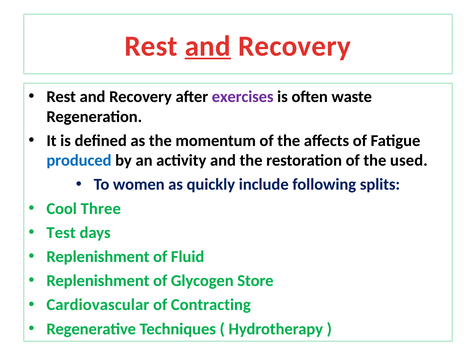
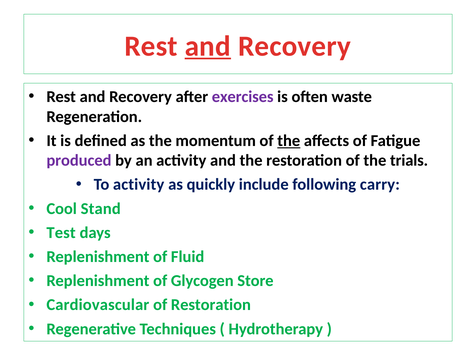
the at (289, 141) underline: none -> present
produced colour: blue -> purple
used: used -> trials
To women: women -> activity
splits: splits -> carry
Three: Three -> Stand
of Contracting: Contracting -> Restoration
